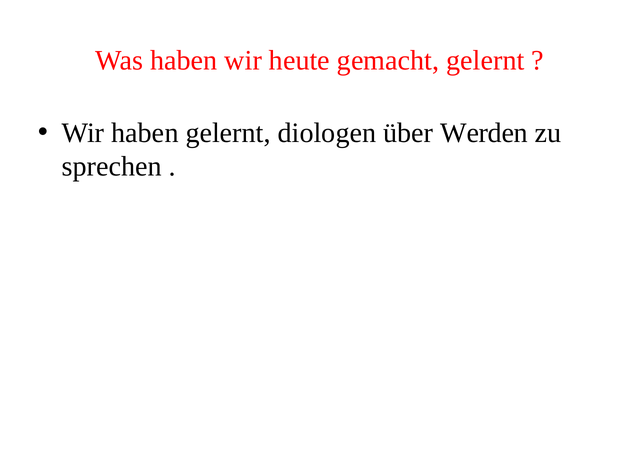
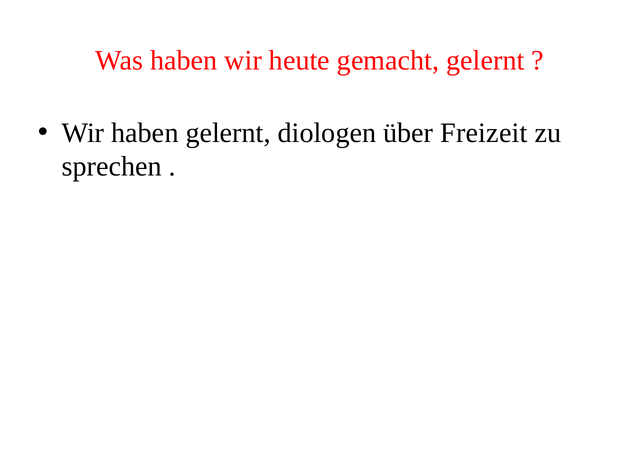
Werden: Werden -> Freizeit
